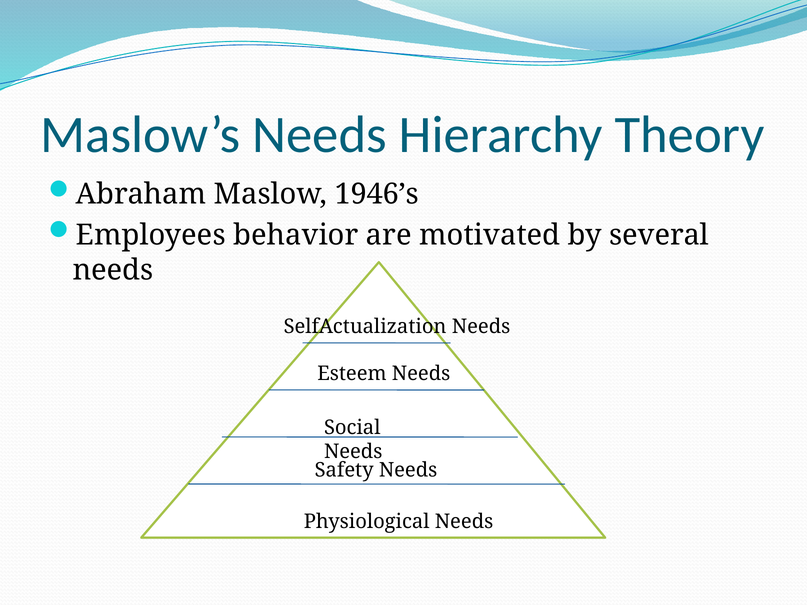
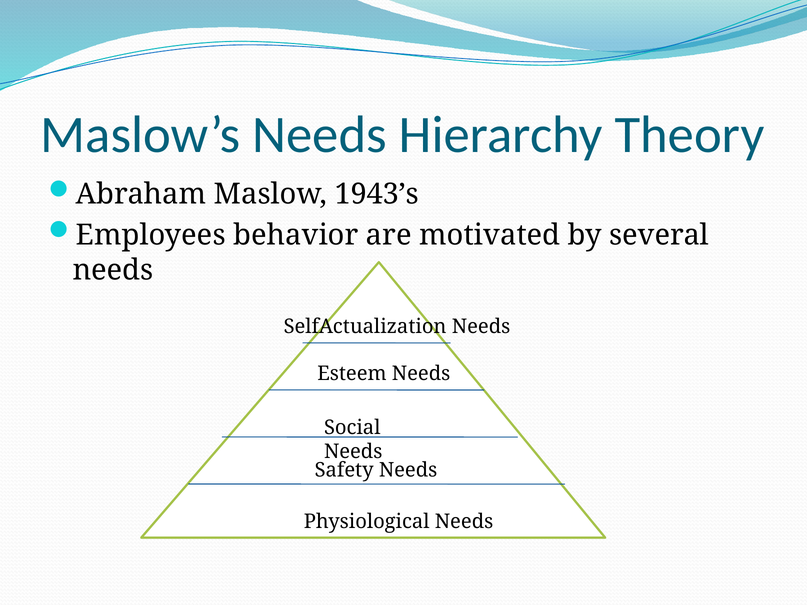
1946’s: 1946’s -> 1943’s
